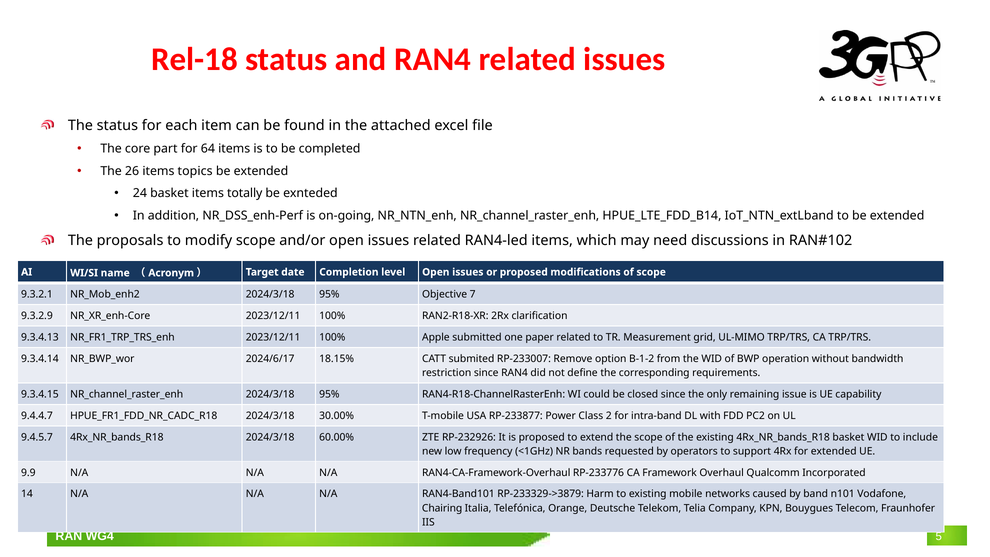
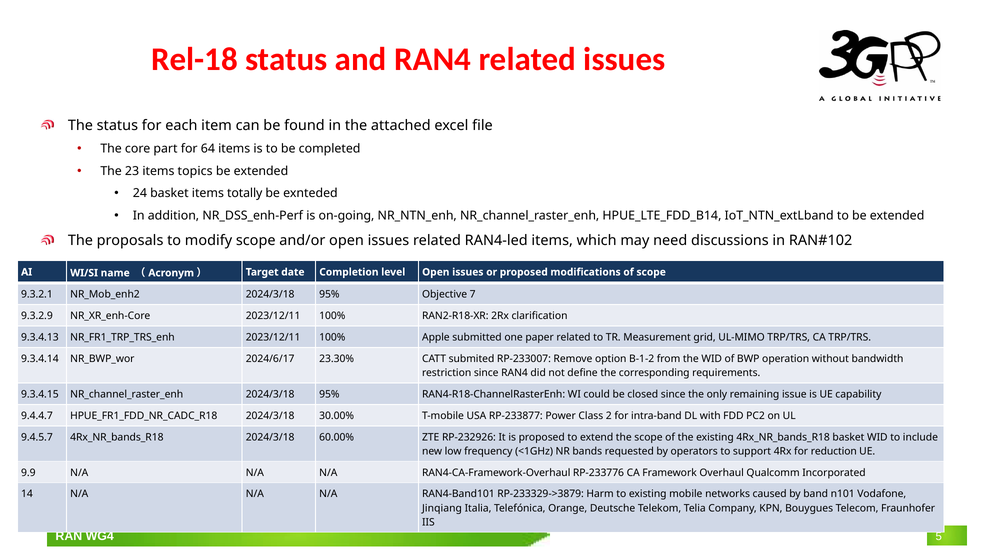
26: 26 -> 23
18.15%: 18.15% -> 23.30%
for extended: extended -> reduction
Chairing: Chairing -> Jinqiang
